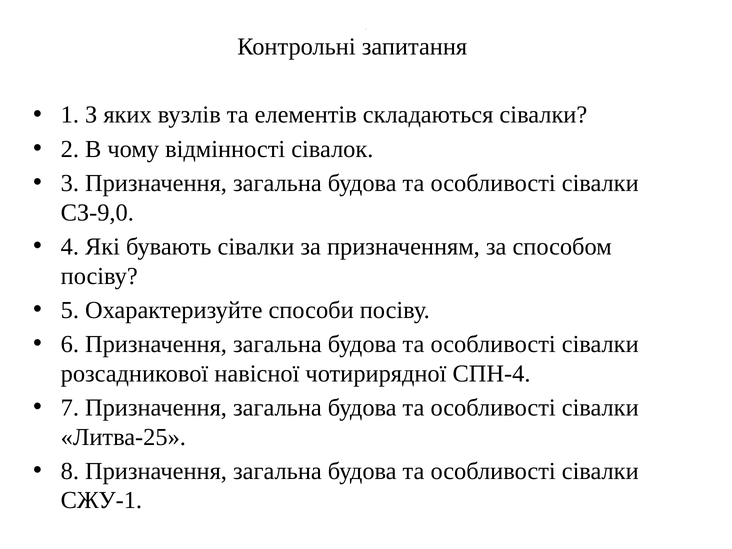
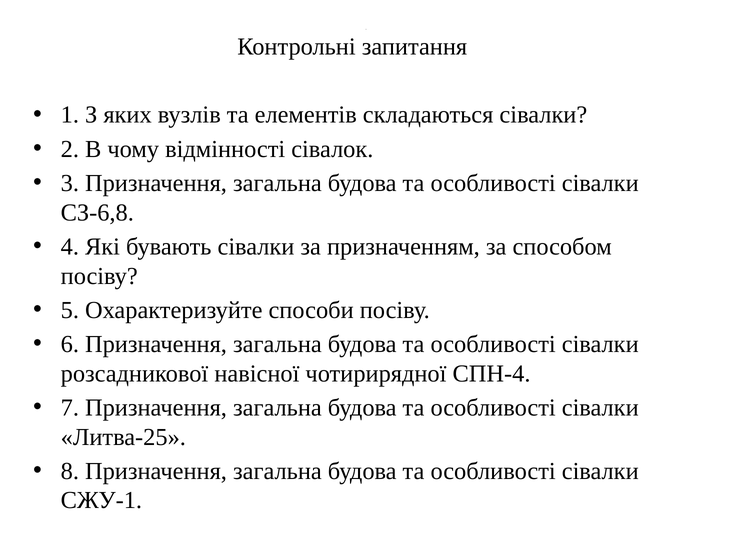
СЗ-9,0: СЗ-9,0 -> СЗ-6,8
